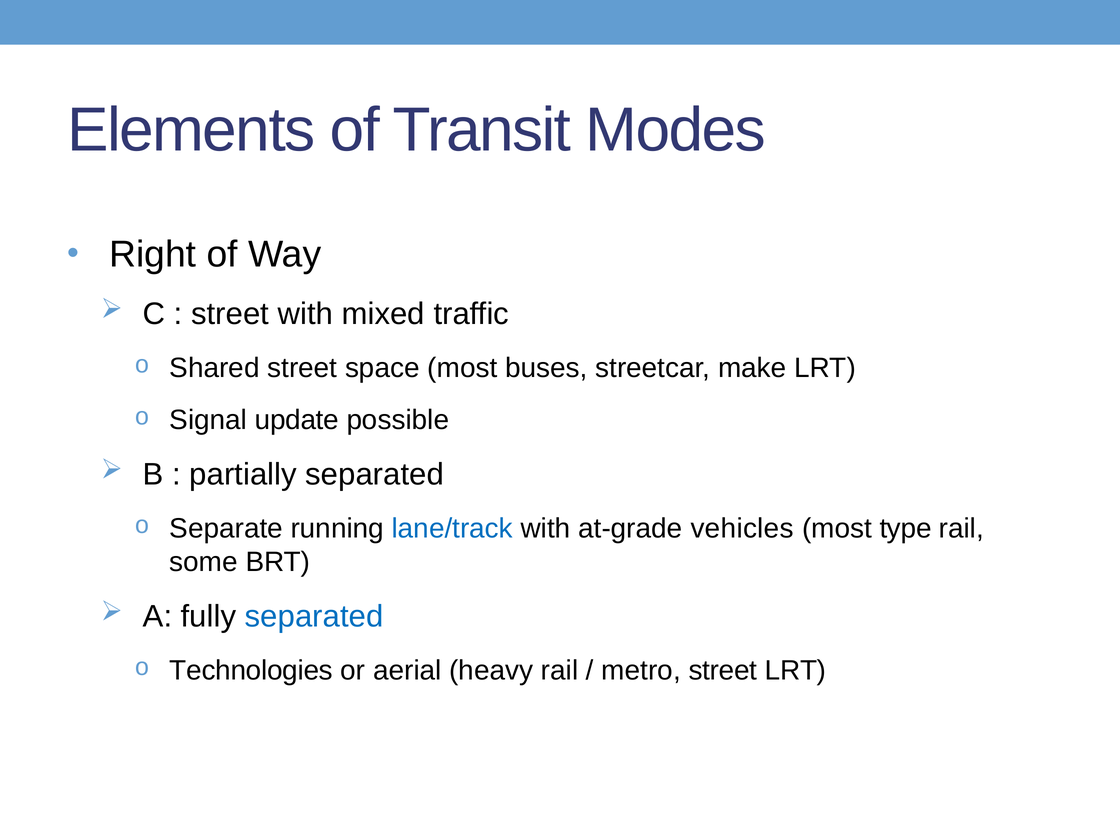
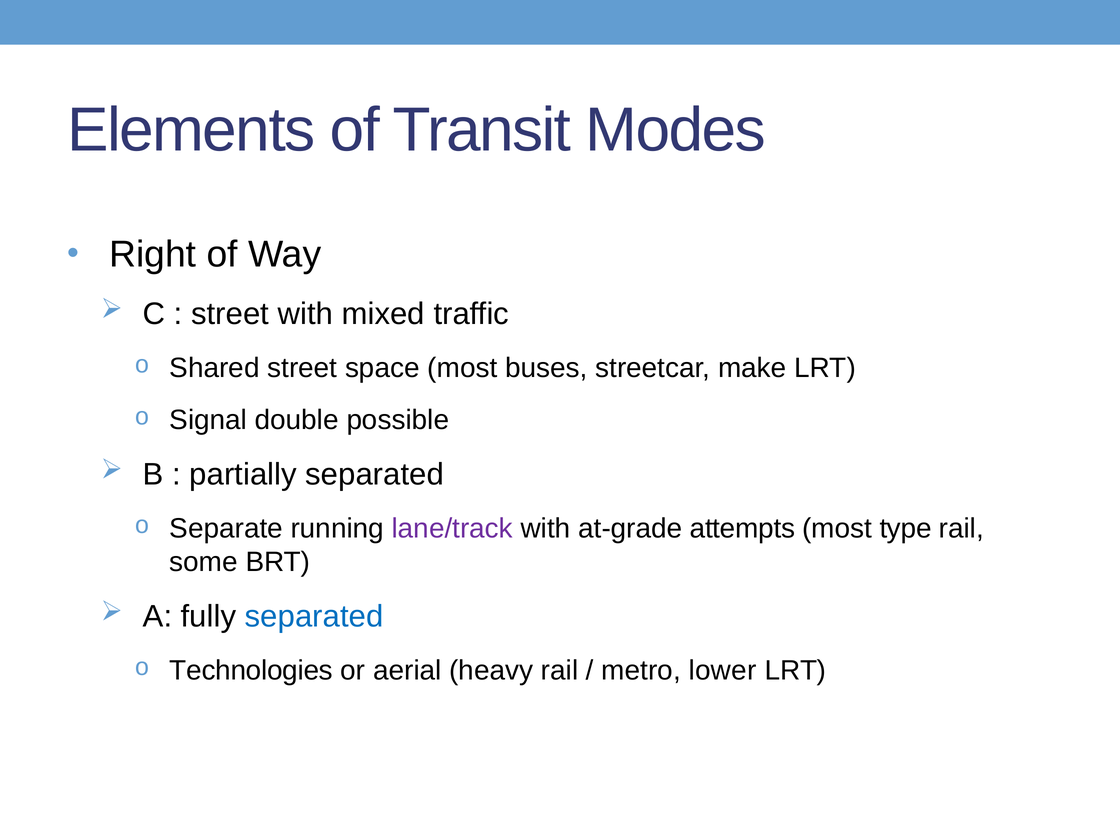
update: update -> double
lane/track colour: blue -> purple
vehicles: vehicles -> attempts
metro street: street -> lower
